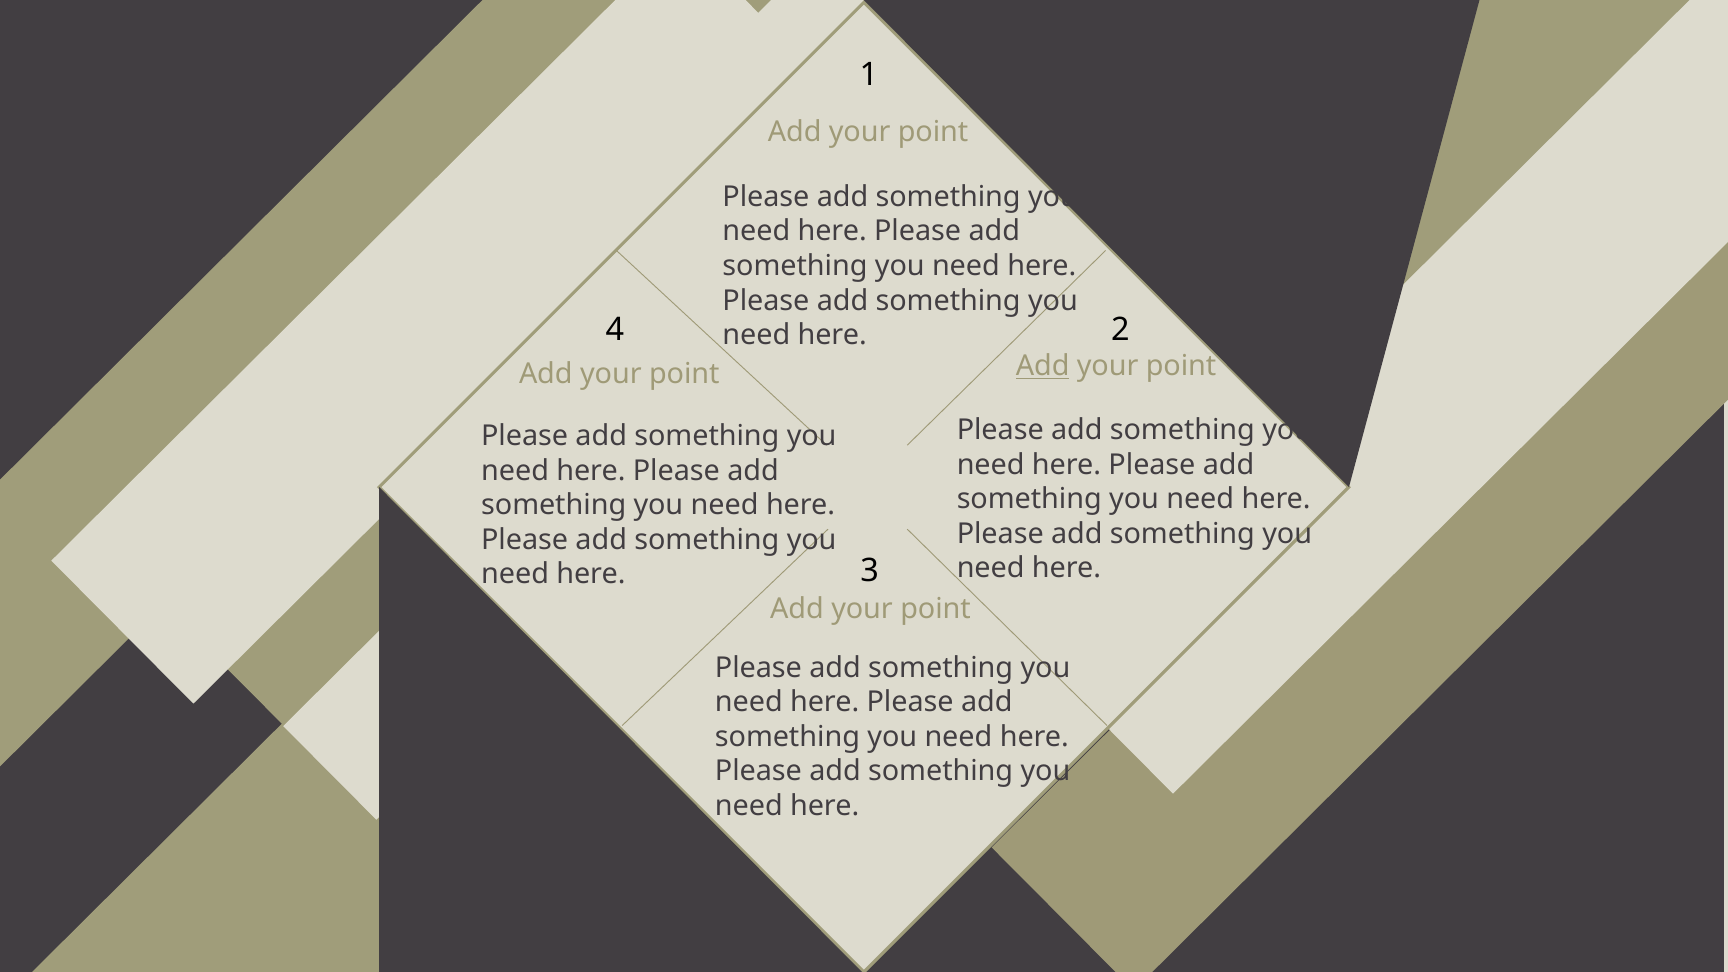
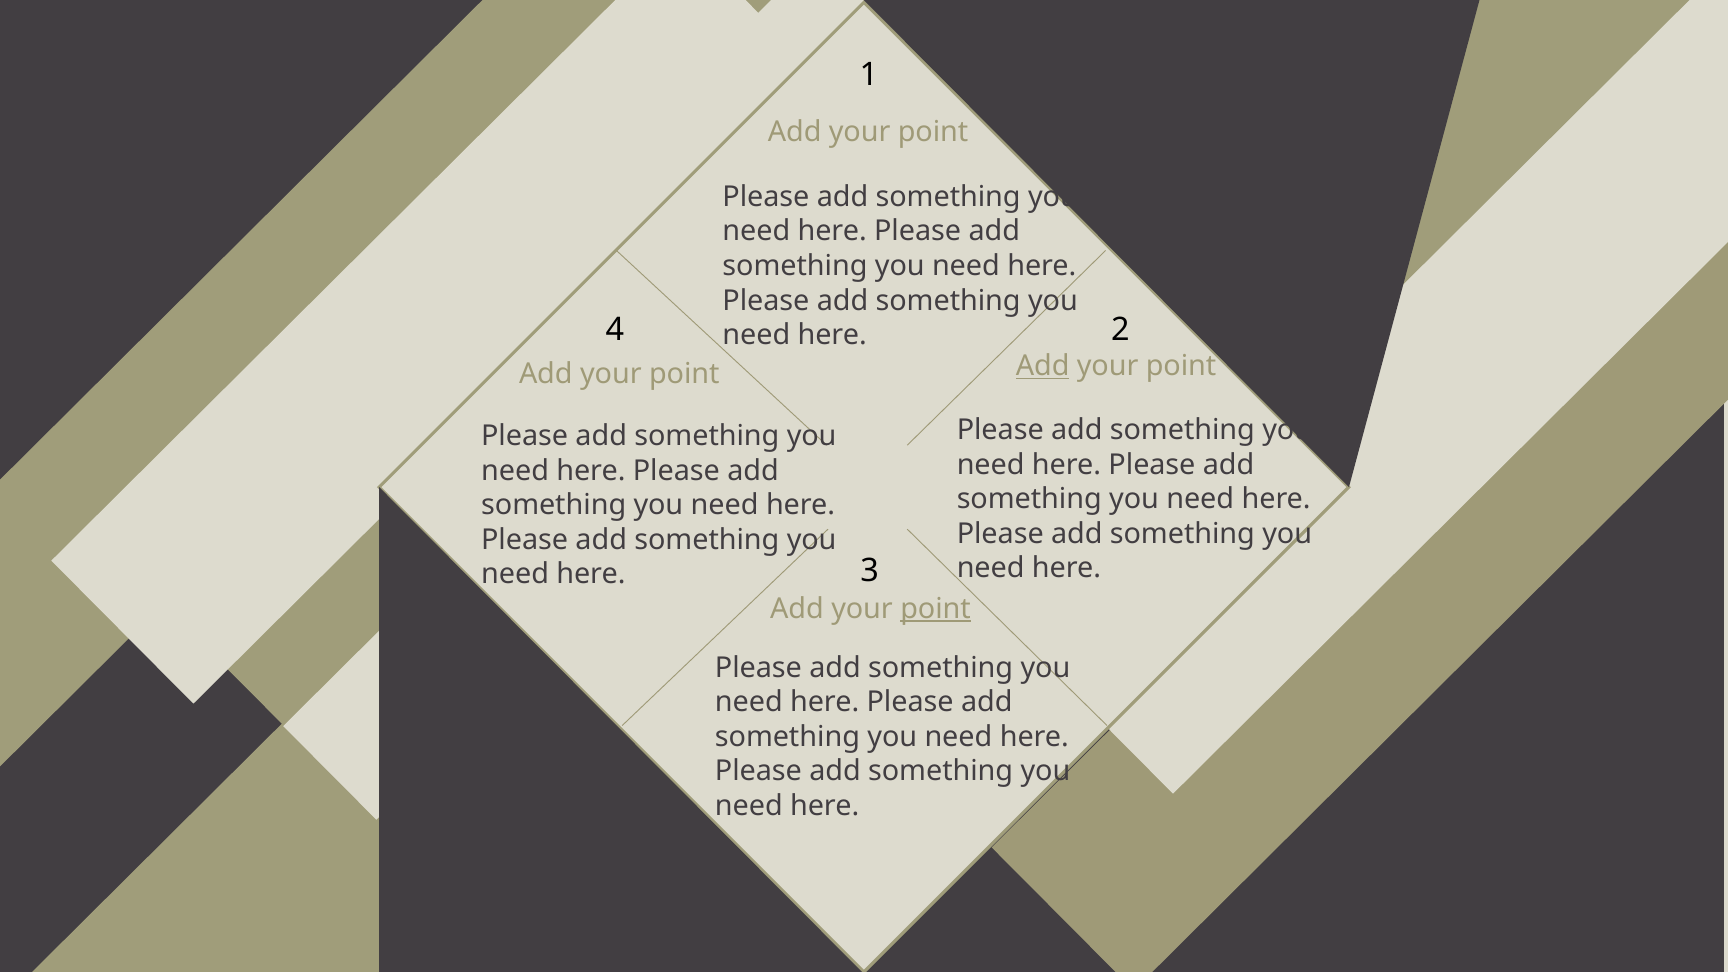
point at (936, 609) underline: none -> present
